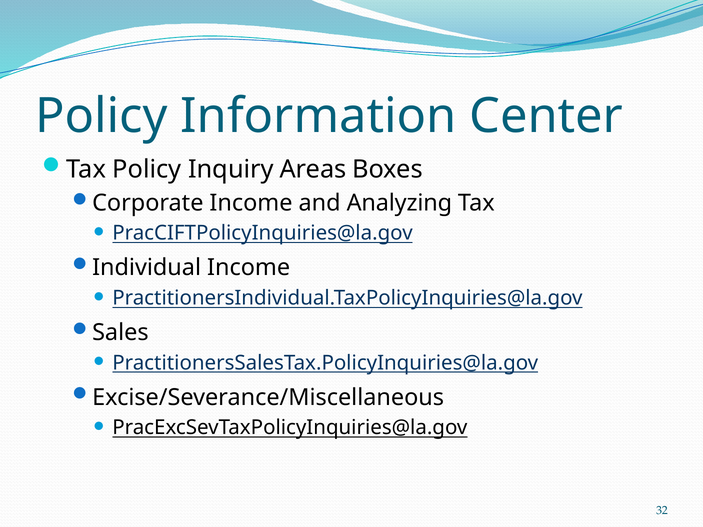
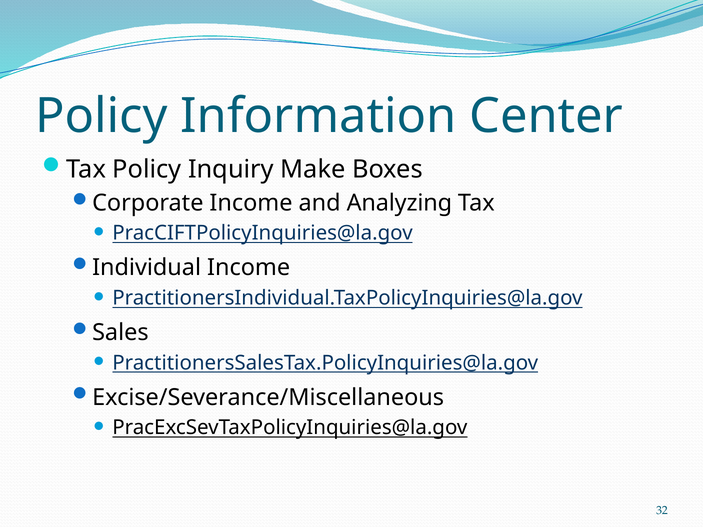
Areas: Areas -> Make
